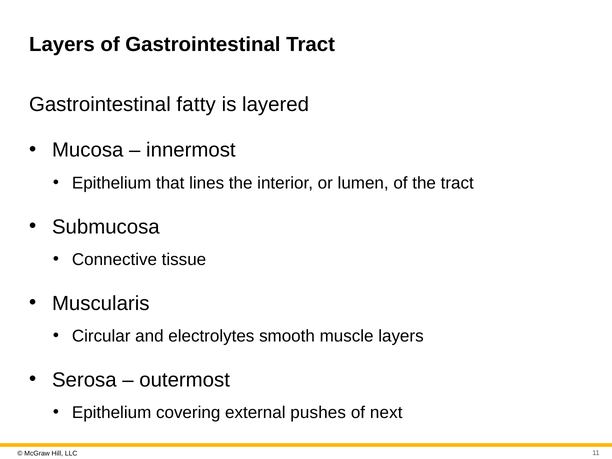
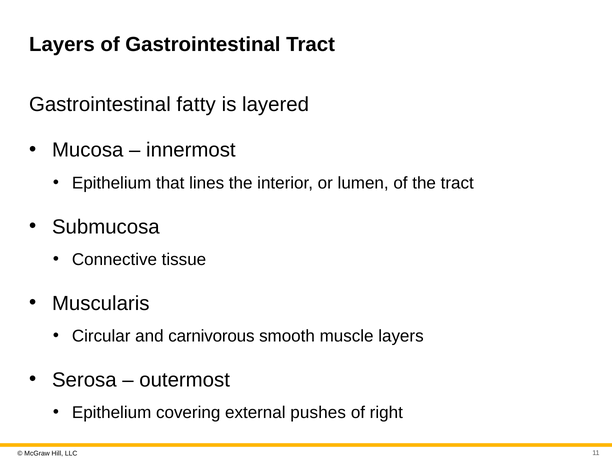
electrolytes: electrolytes -> carnivorous
next: next -> right
